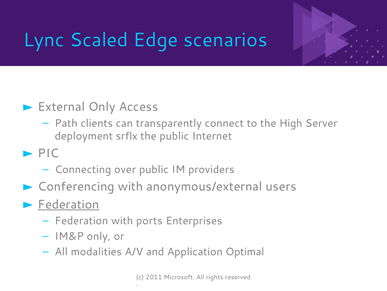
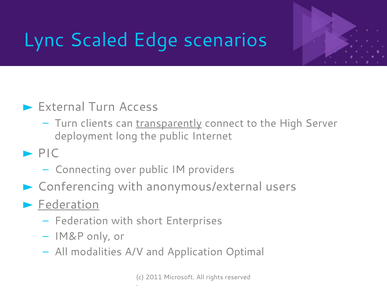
External Only: Only -> Turn
Path at (66, 123): Path -> Turn
transparently underline: none -> present
srflx: srflx -> long
ports: ports -> short
